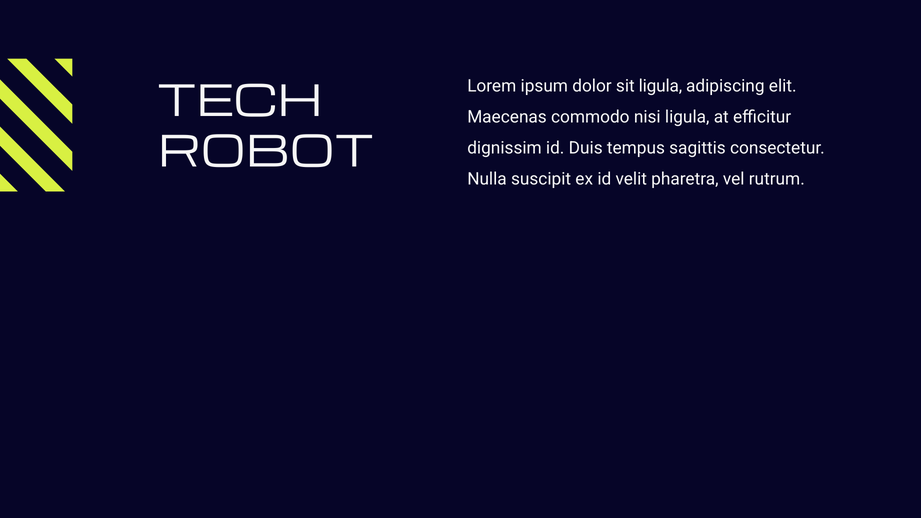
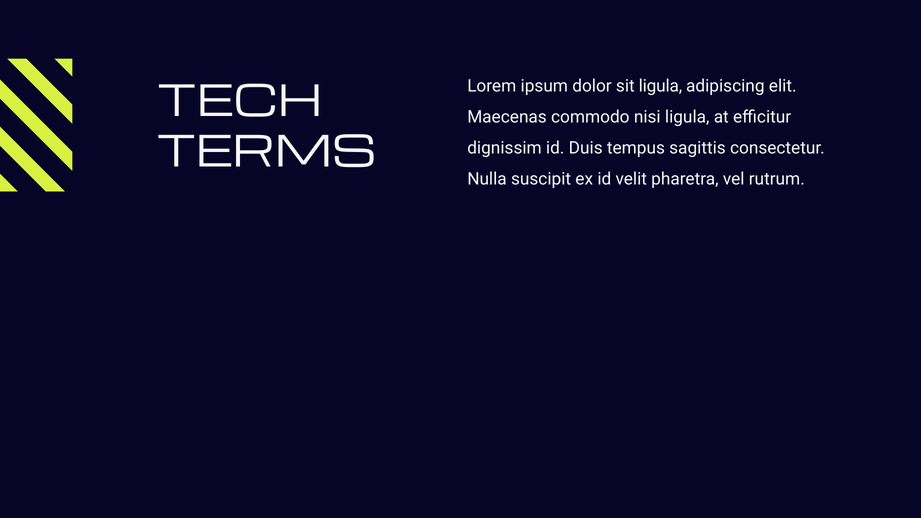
ROBOT: ROBOT -> TERMS
